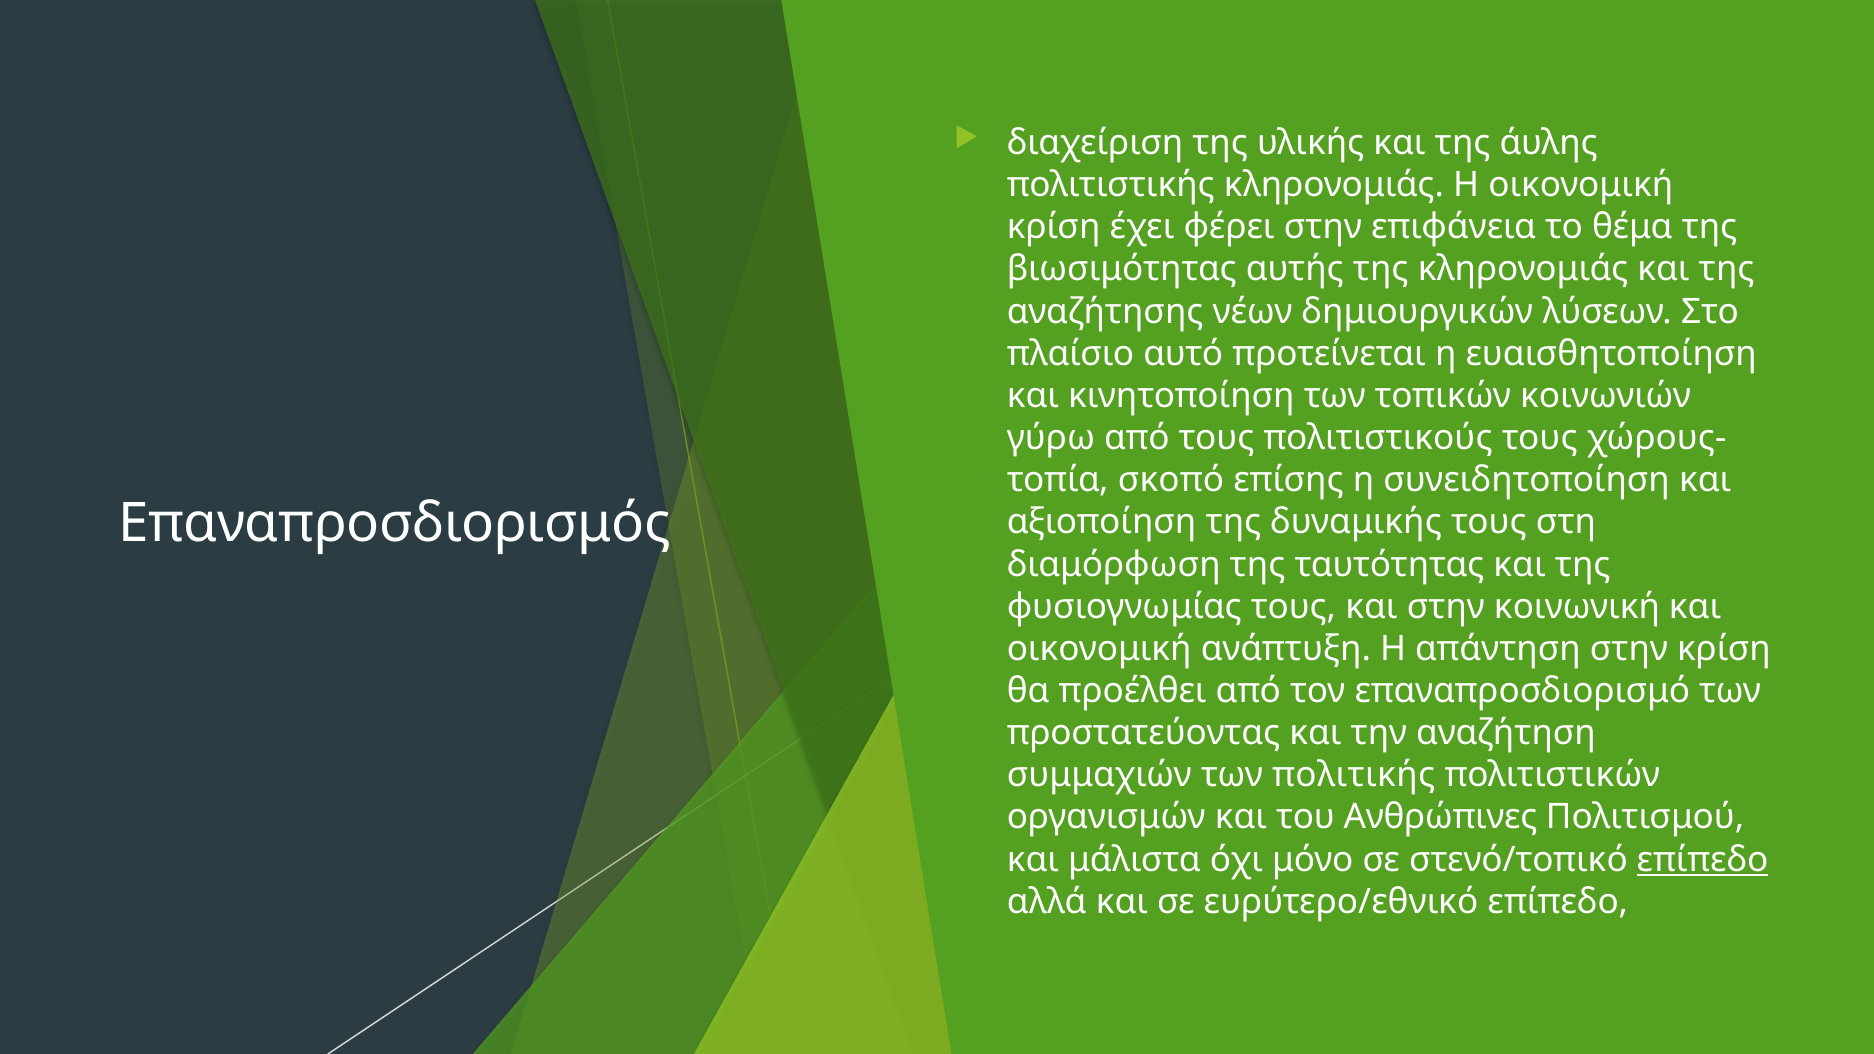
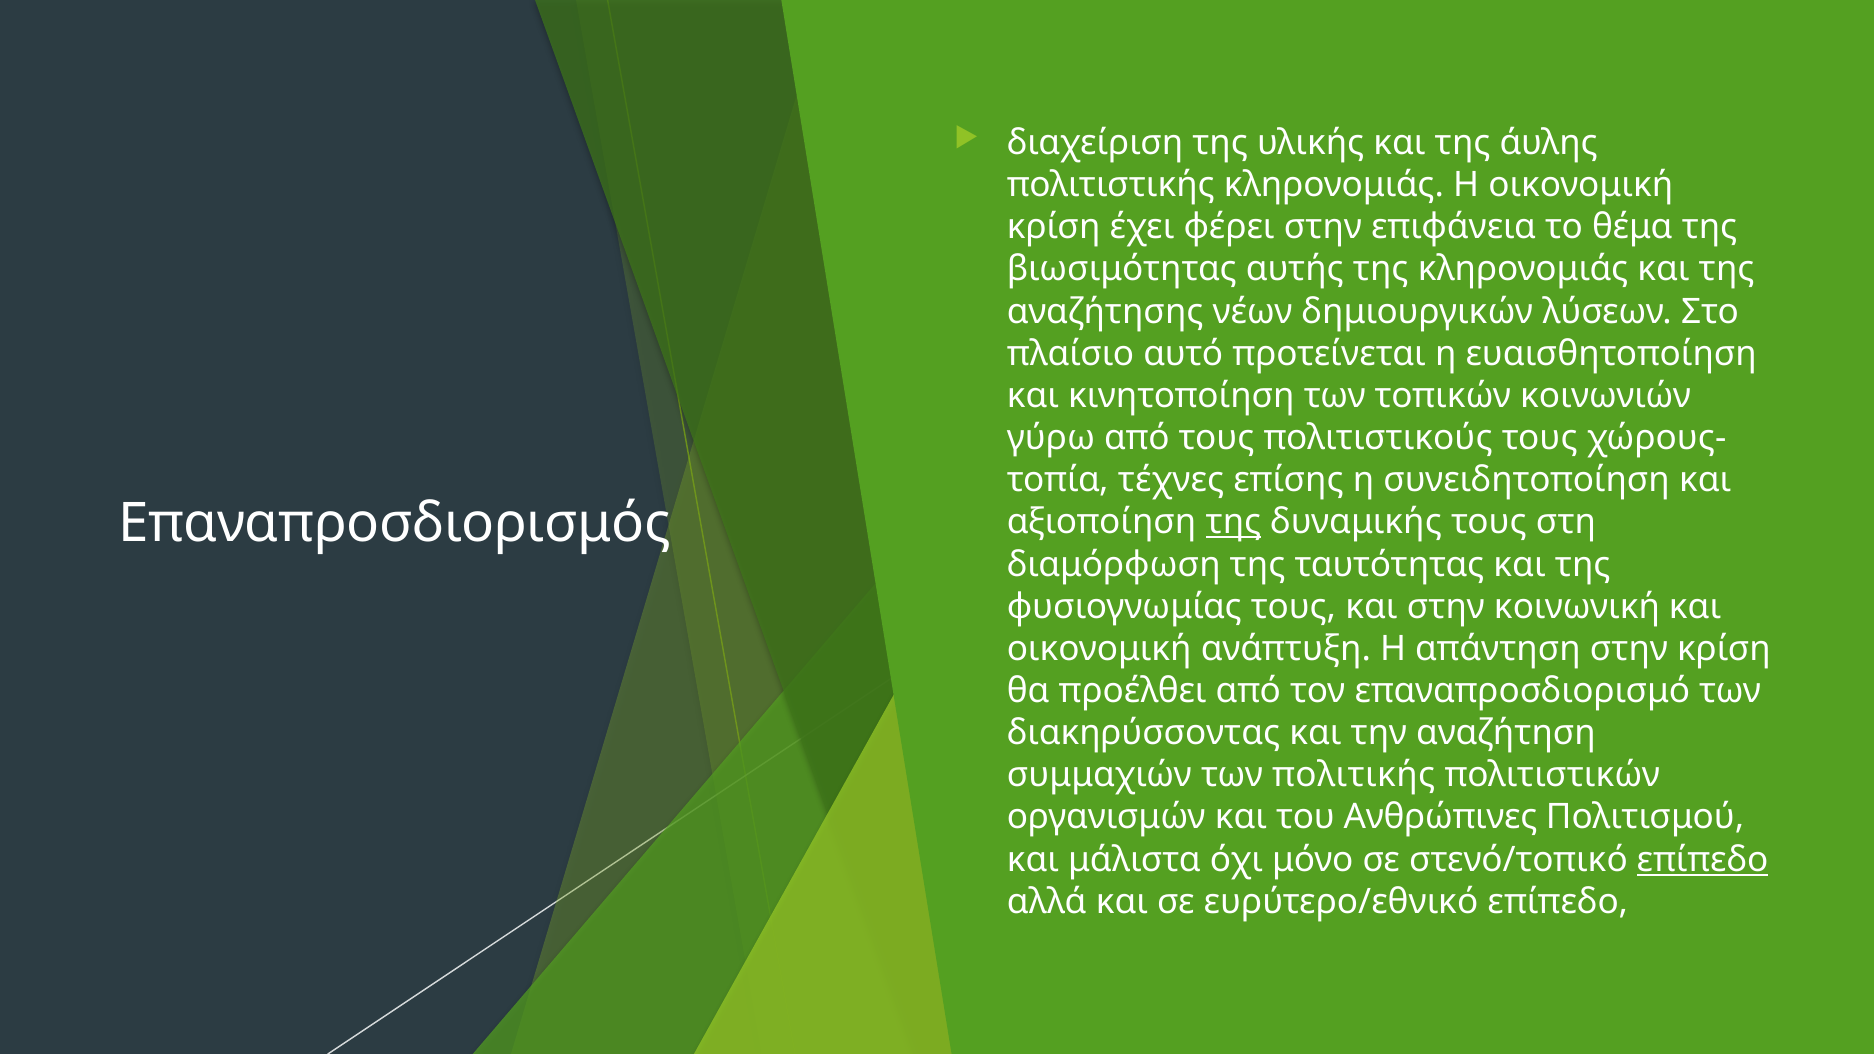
σκοπό: σκοπό -> τέχνες
της at (1233, 522) underline: none -> present
προστατεύοντας: προστατεύοντας -> διακηρύσσοντας
